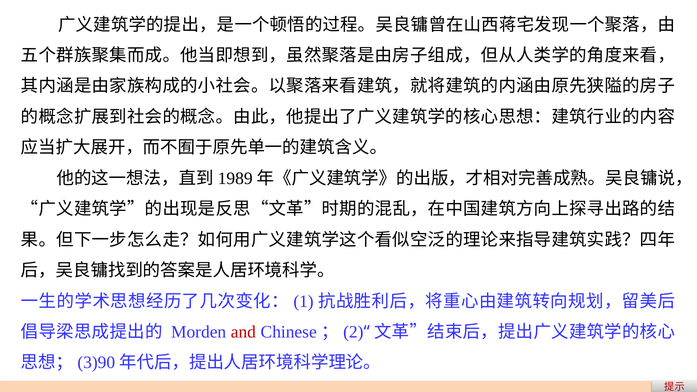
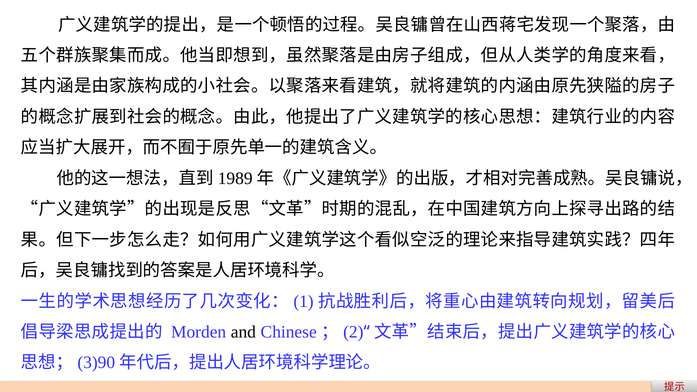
and colour: red -> black
